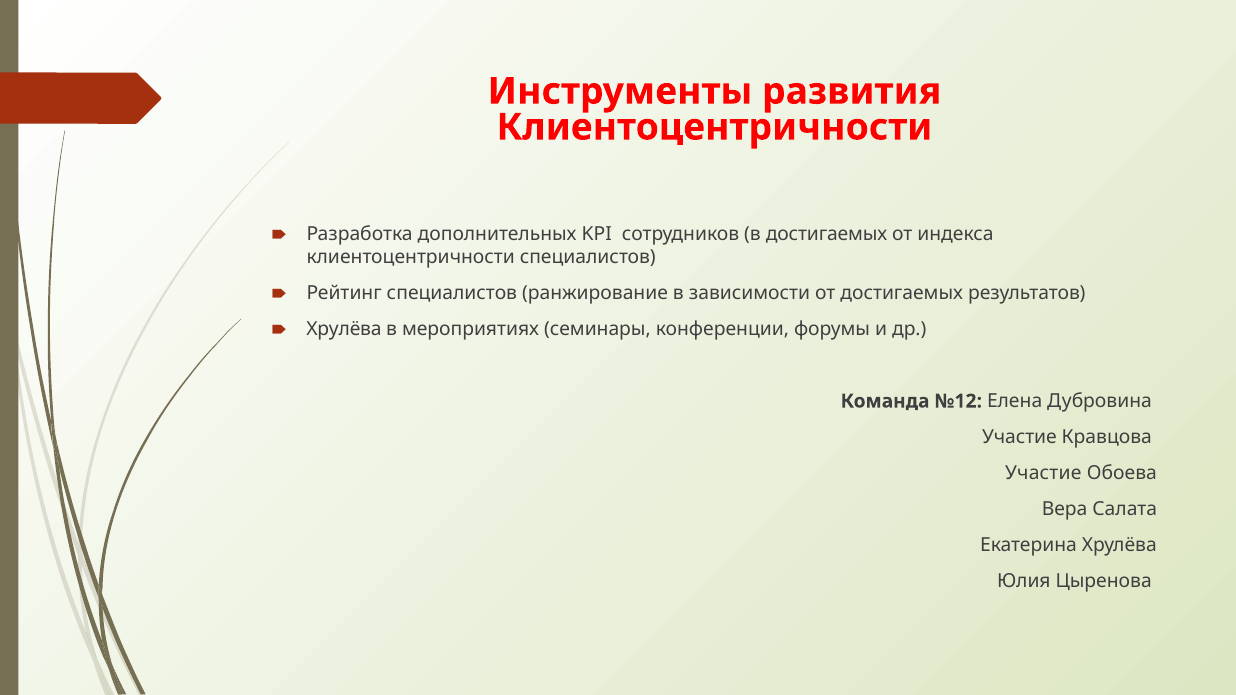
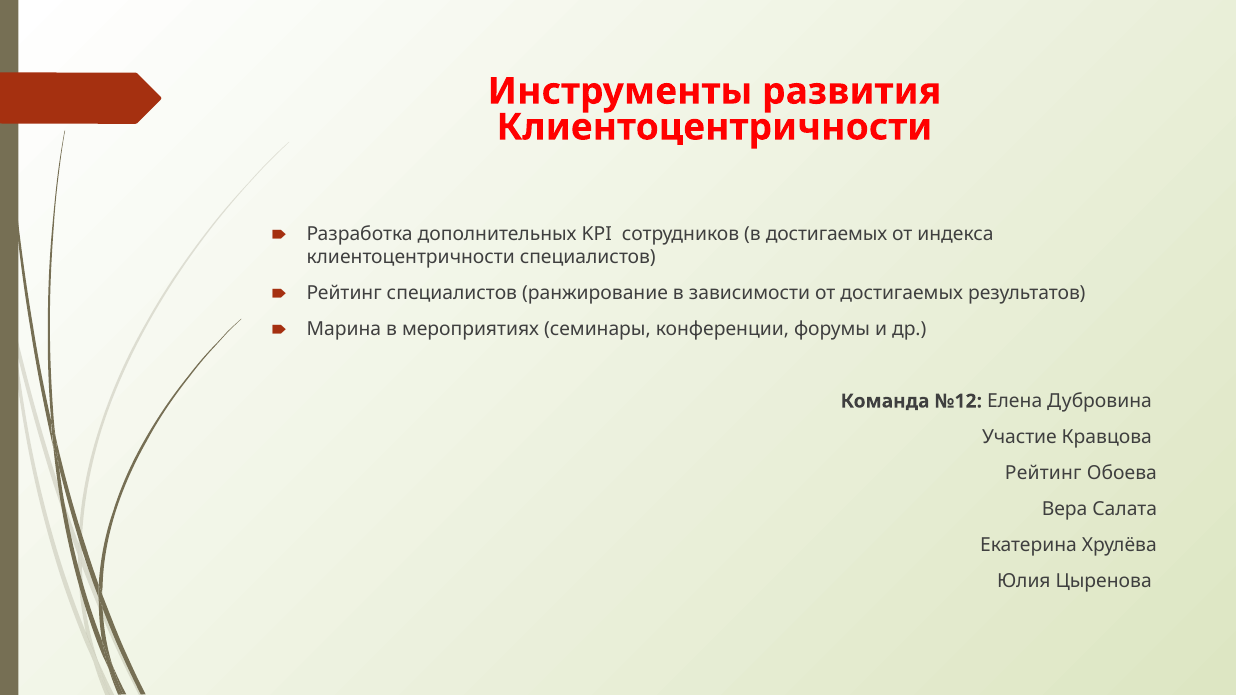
Хрулёва at (344, 329): Хрулёва -> Марина
Участие at (1043, 473): Участие -> Рейтинг
